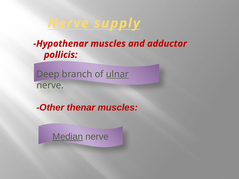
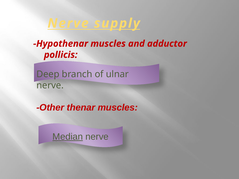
ulnar underline: present -> none
